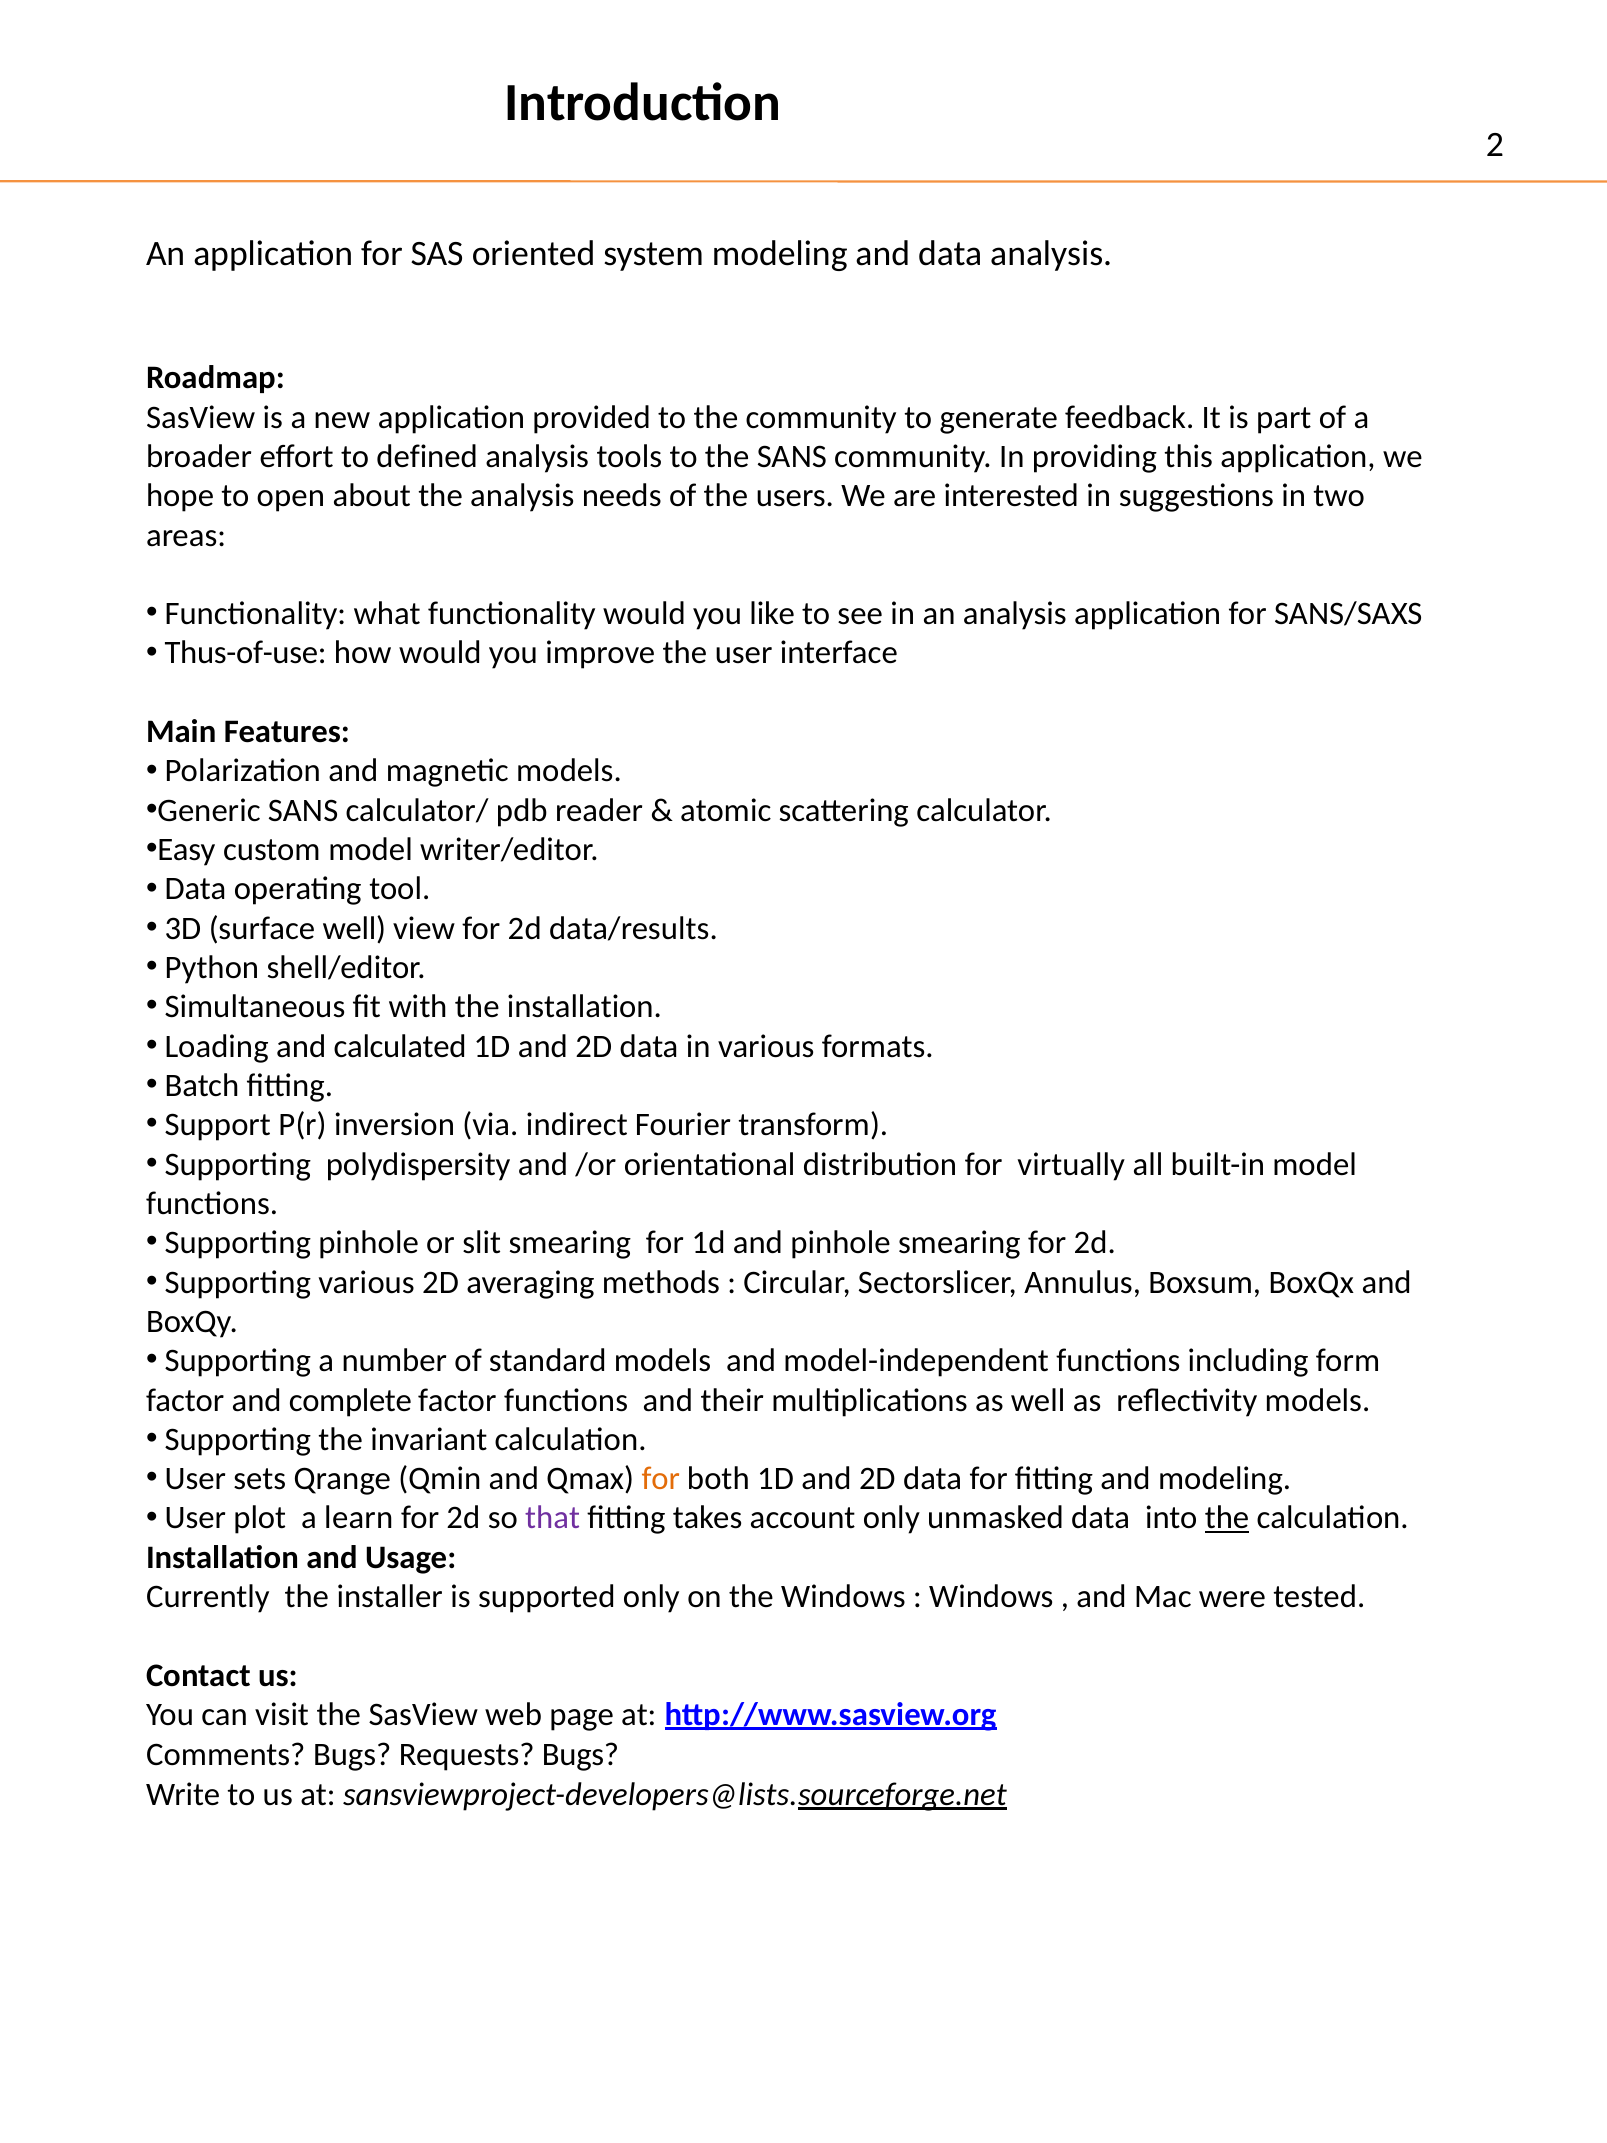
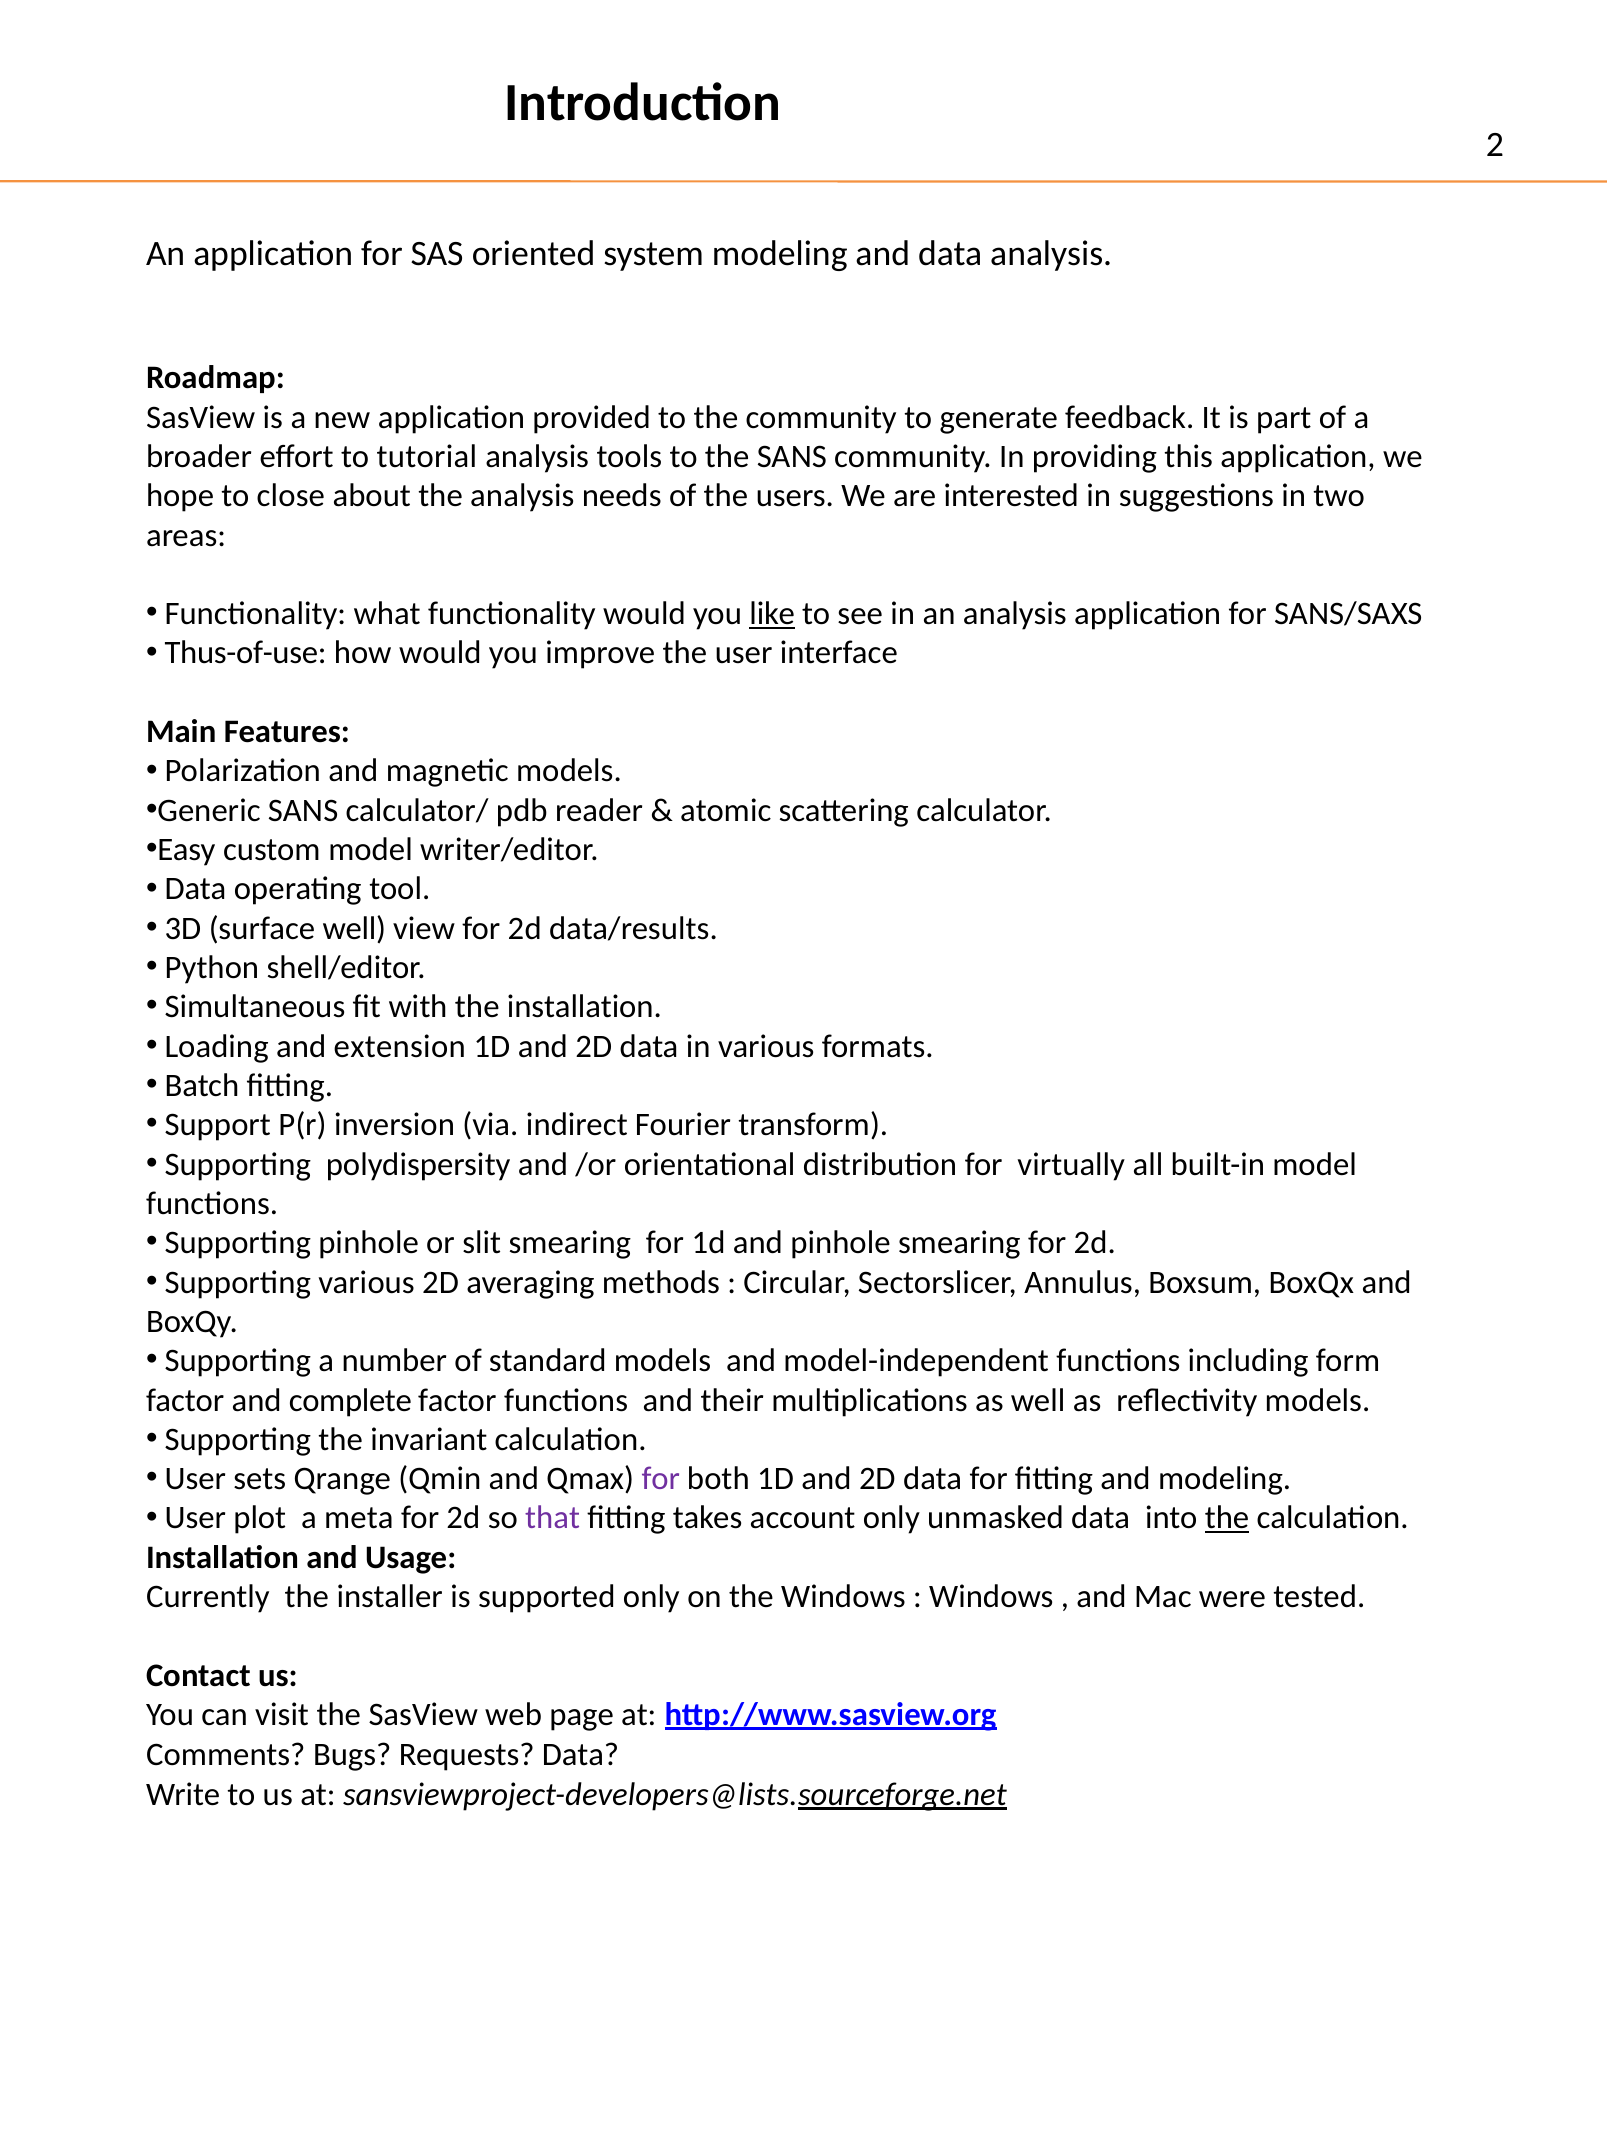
defined: defined -> tutorial
open: open -> close
like underline: none -> present
calculated: calculated -> extension
for at (661, 1479) colour: orange -> purple
learn: learn -> meta
Requests Bugs: Bugs -> Data
